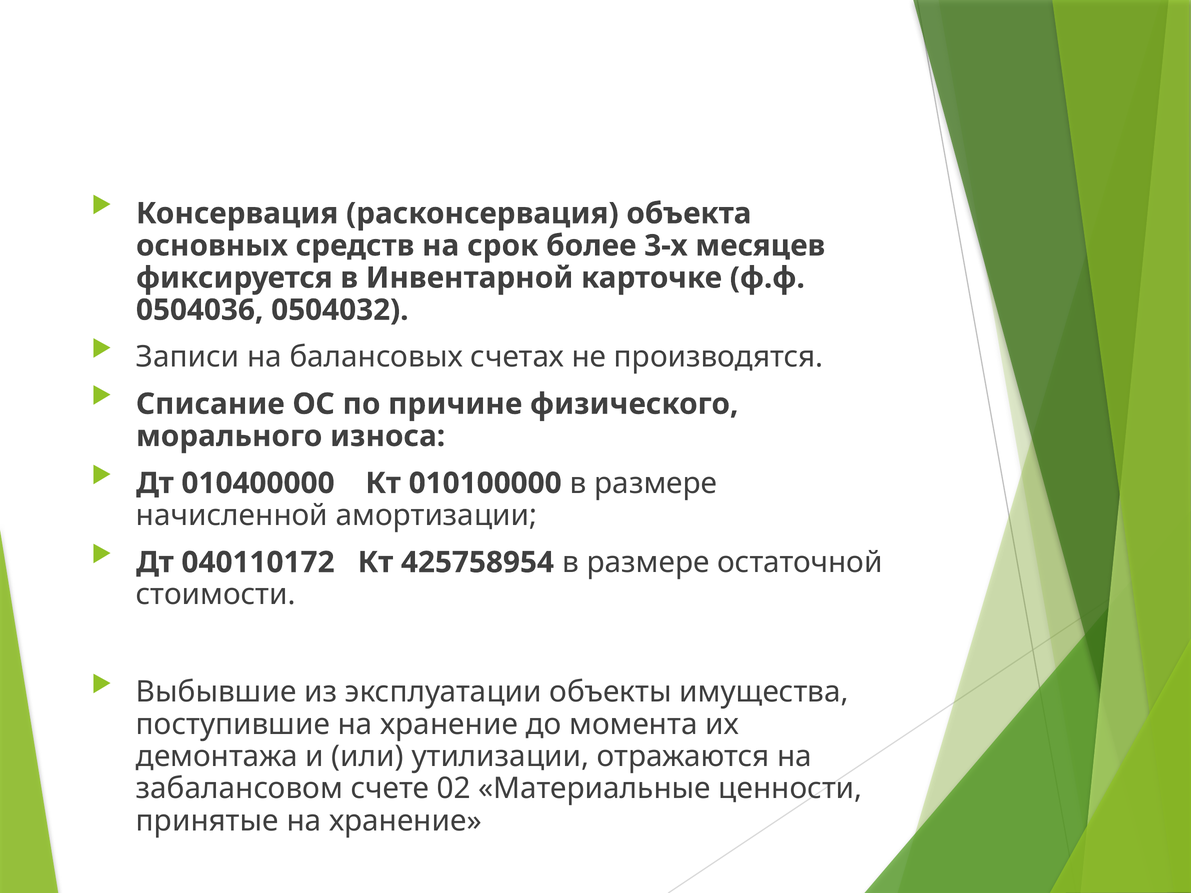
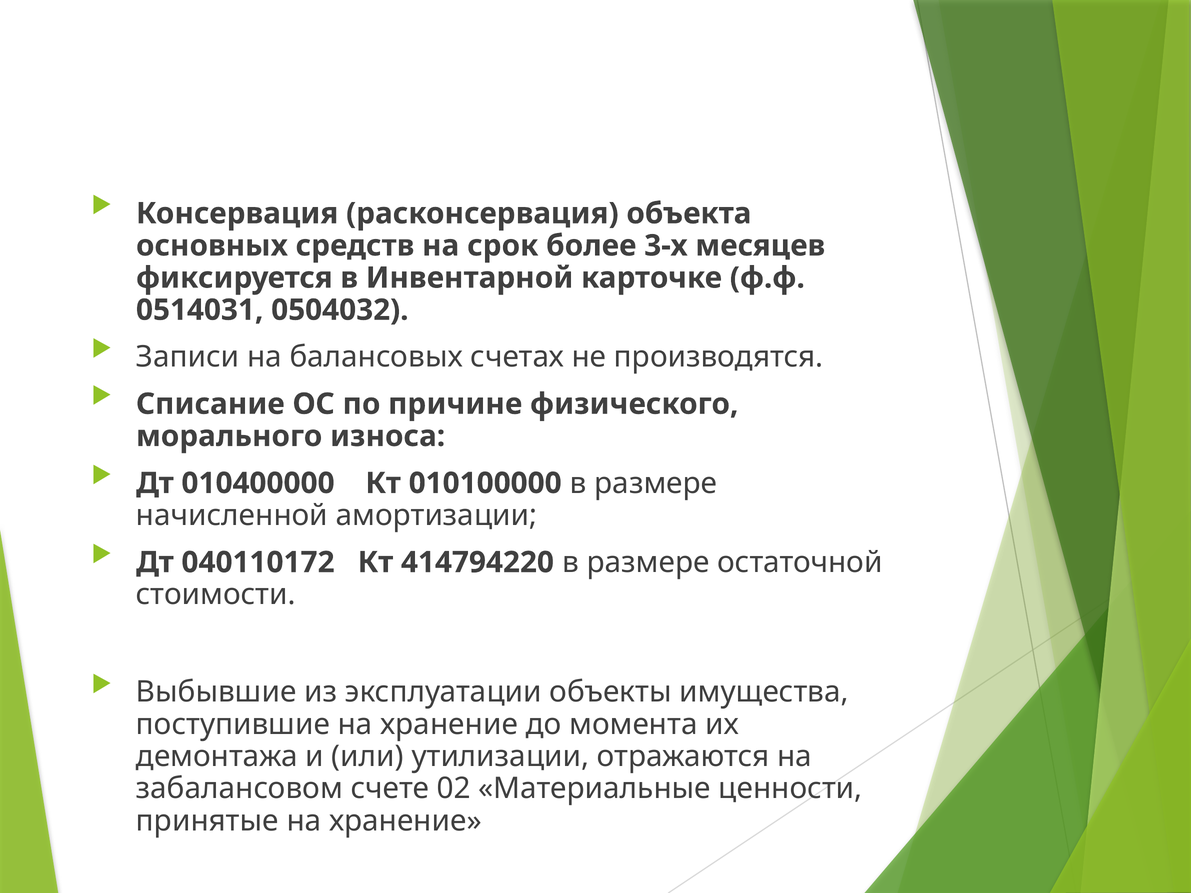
0504036: 0504036 -> 0514031
425758954: 425758954 -> 414794220
